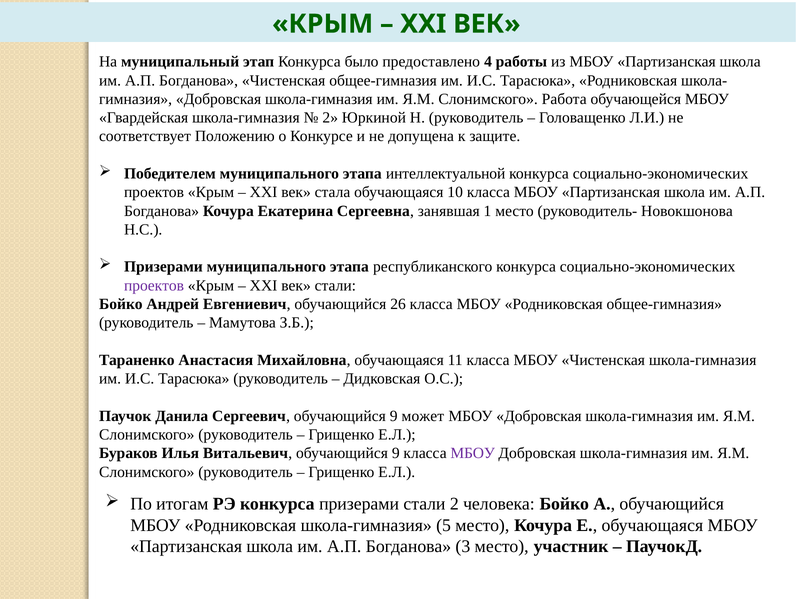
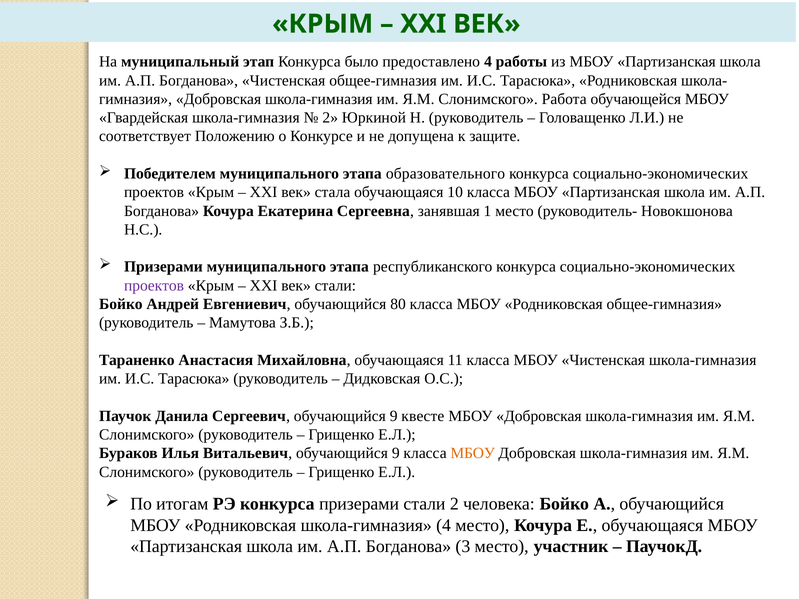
интеллектуальной: интеллектуальной -> образовательного
26: 26 -> 80
может: может -> квесте
МБОУ at (473, 454) colour: purple -> orange
школа-гимназия 5: 5 -> 4
